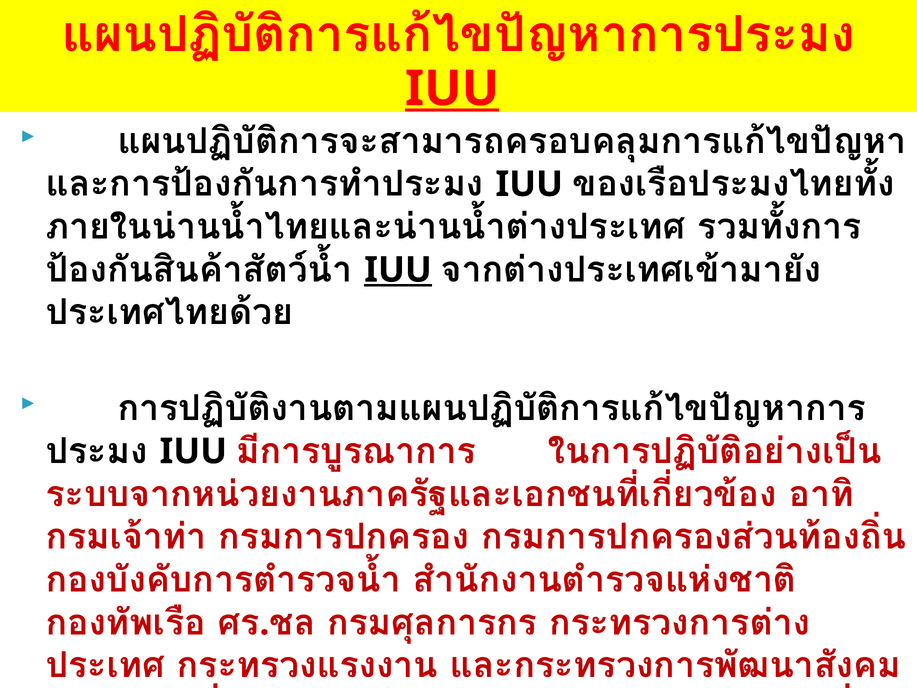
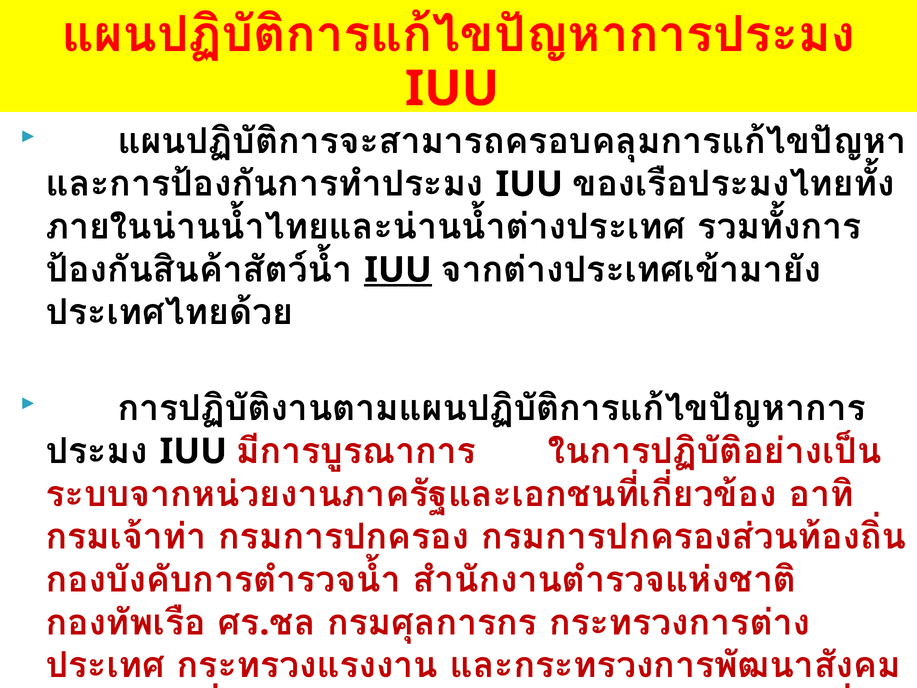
IUU at (452, 89) underline: present -> none
